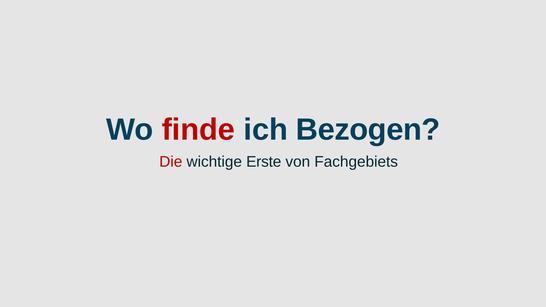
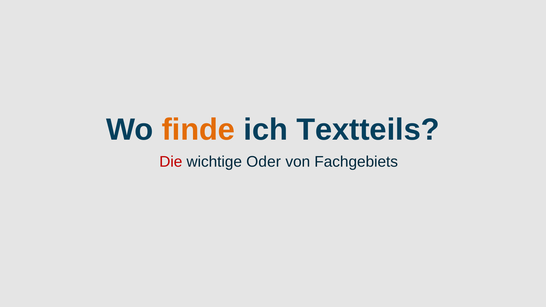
finde colour: red -> orange
Bezogen: Bezogen -> Textteils
Erste: Erste -> Oder
